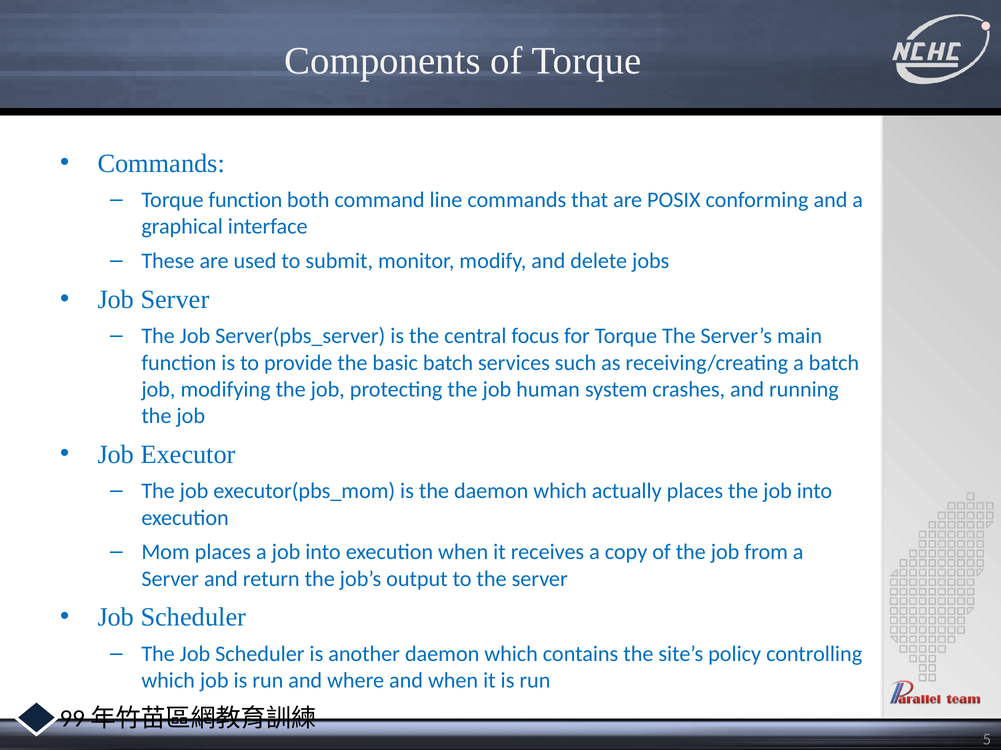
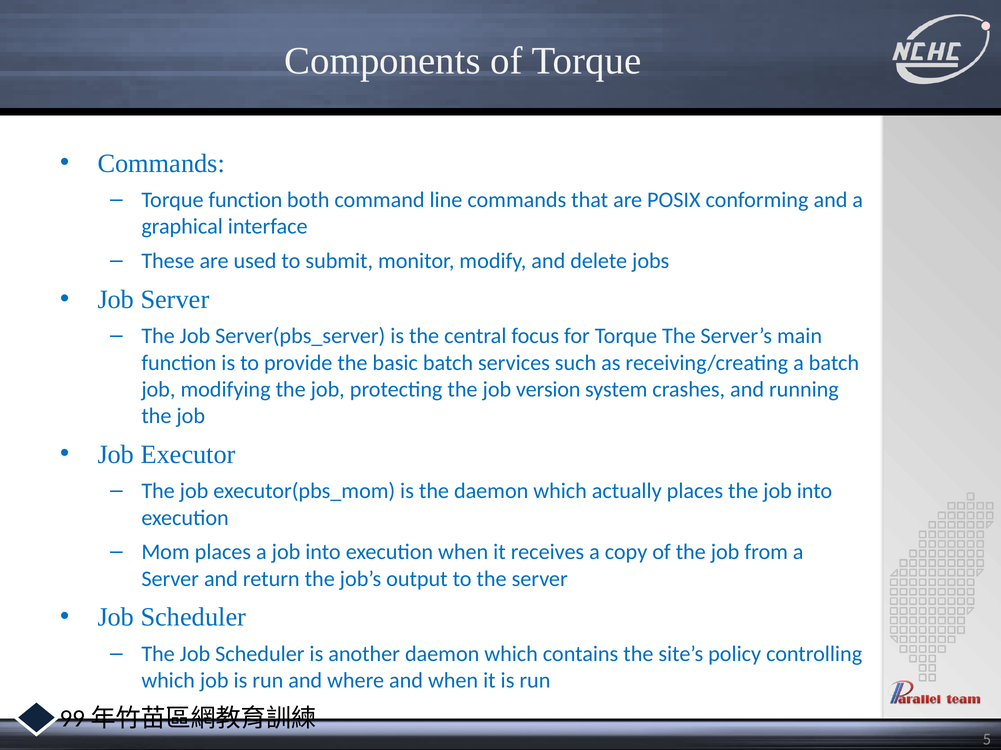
human: human -> version
